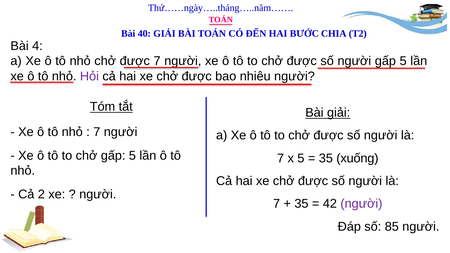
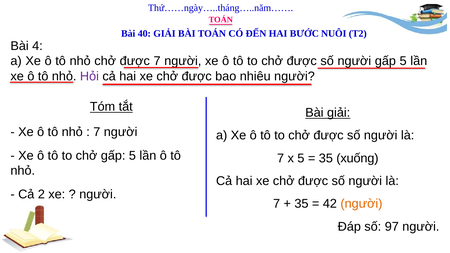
CHIA: CHIA -> NUÔI
người at (361, 204) colour: purple -> orange
85: 85 -> 97
